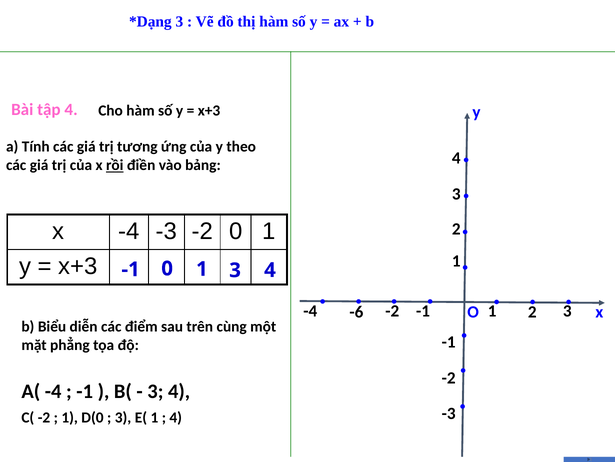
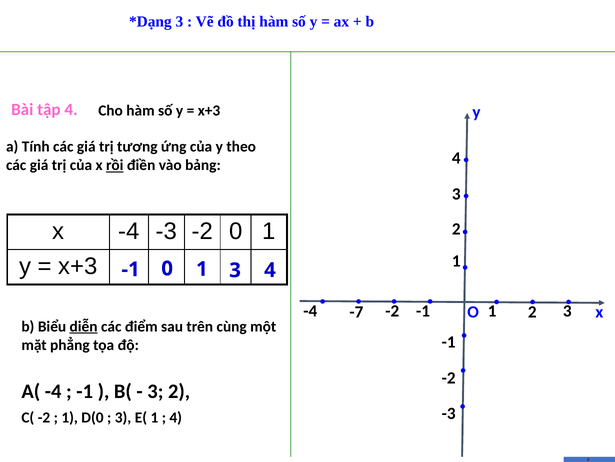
-6: -6 -> -7
diễn underline: none -> present
4 at (179, 391): 4 -> 2
